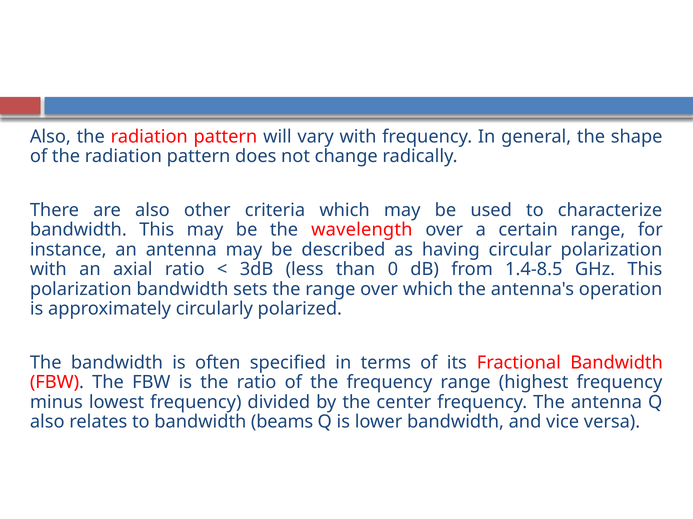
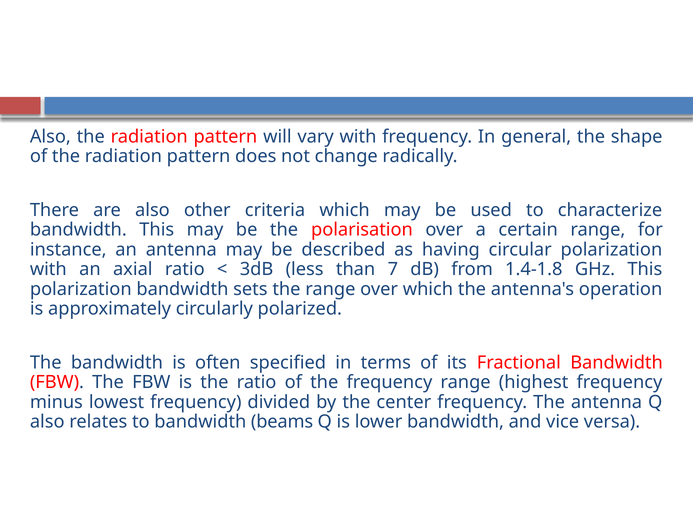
wavelength: wavelength -> polarisation
0: 0 -> 7
1.4-8.5: 1.4-8.5 -> 1.4-1.8
